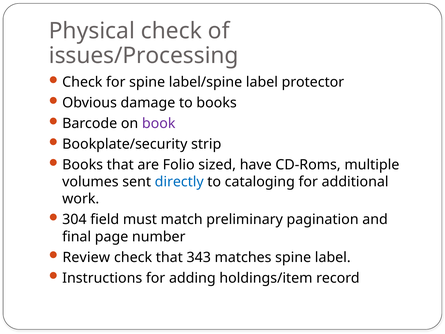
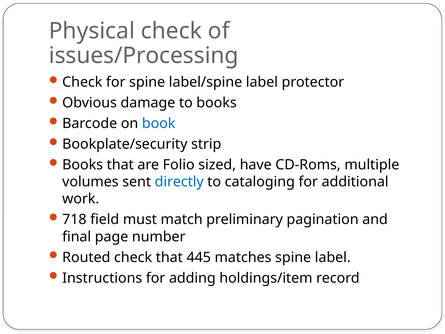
book colour: purple -> blue
304: 304 -> 718
Review: Review -> Routed
343: 343 -> 445
